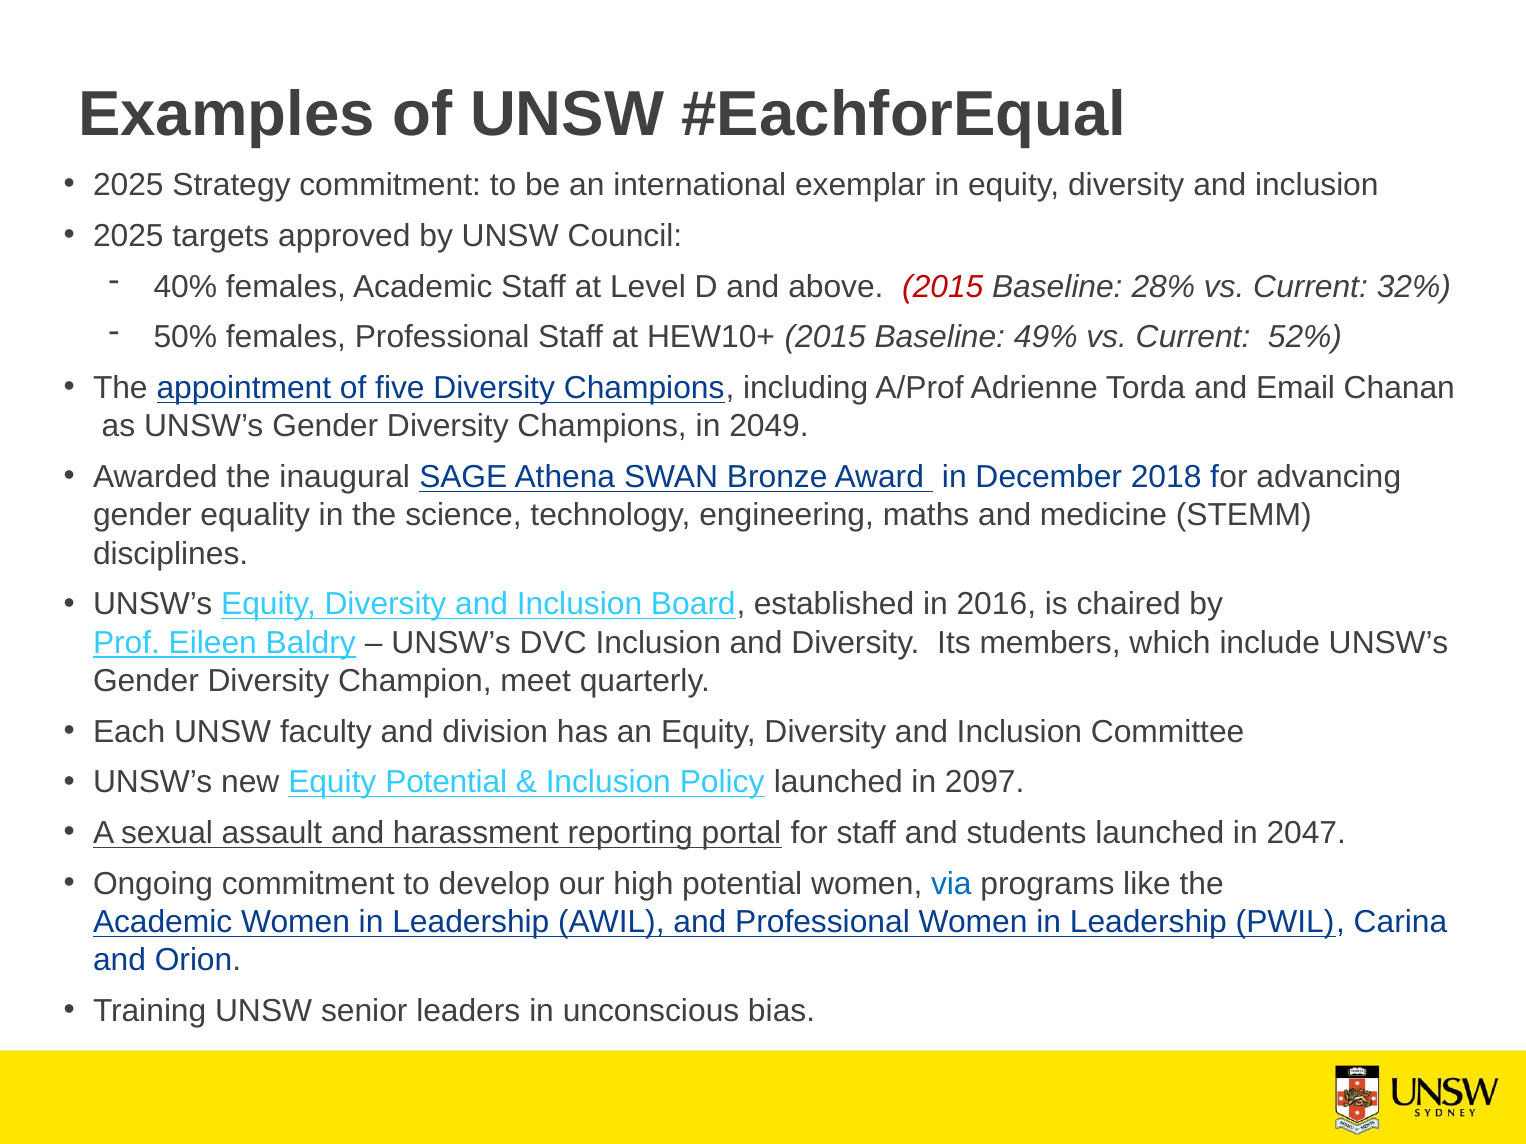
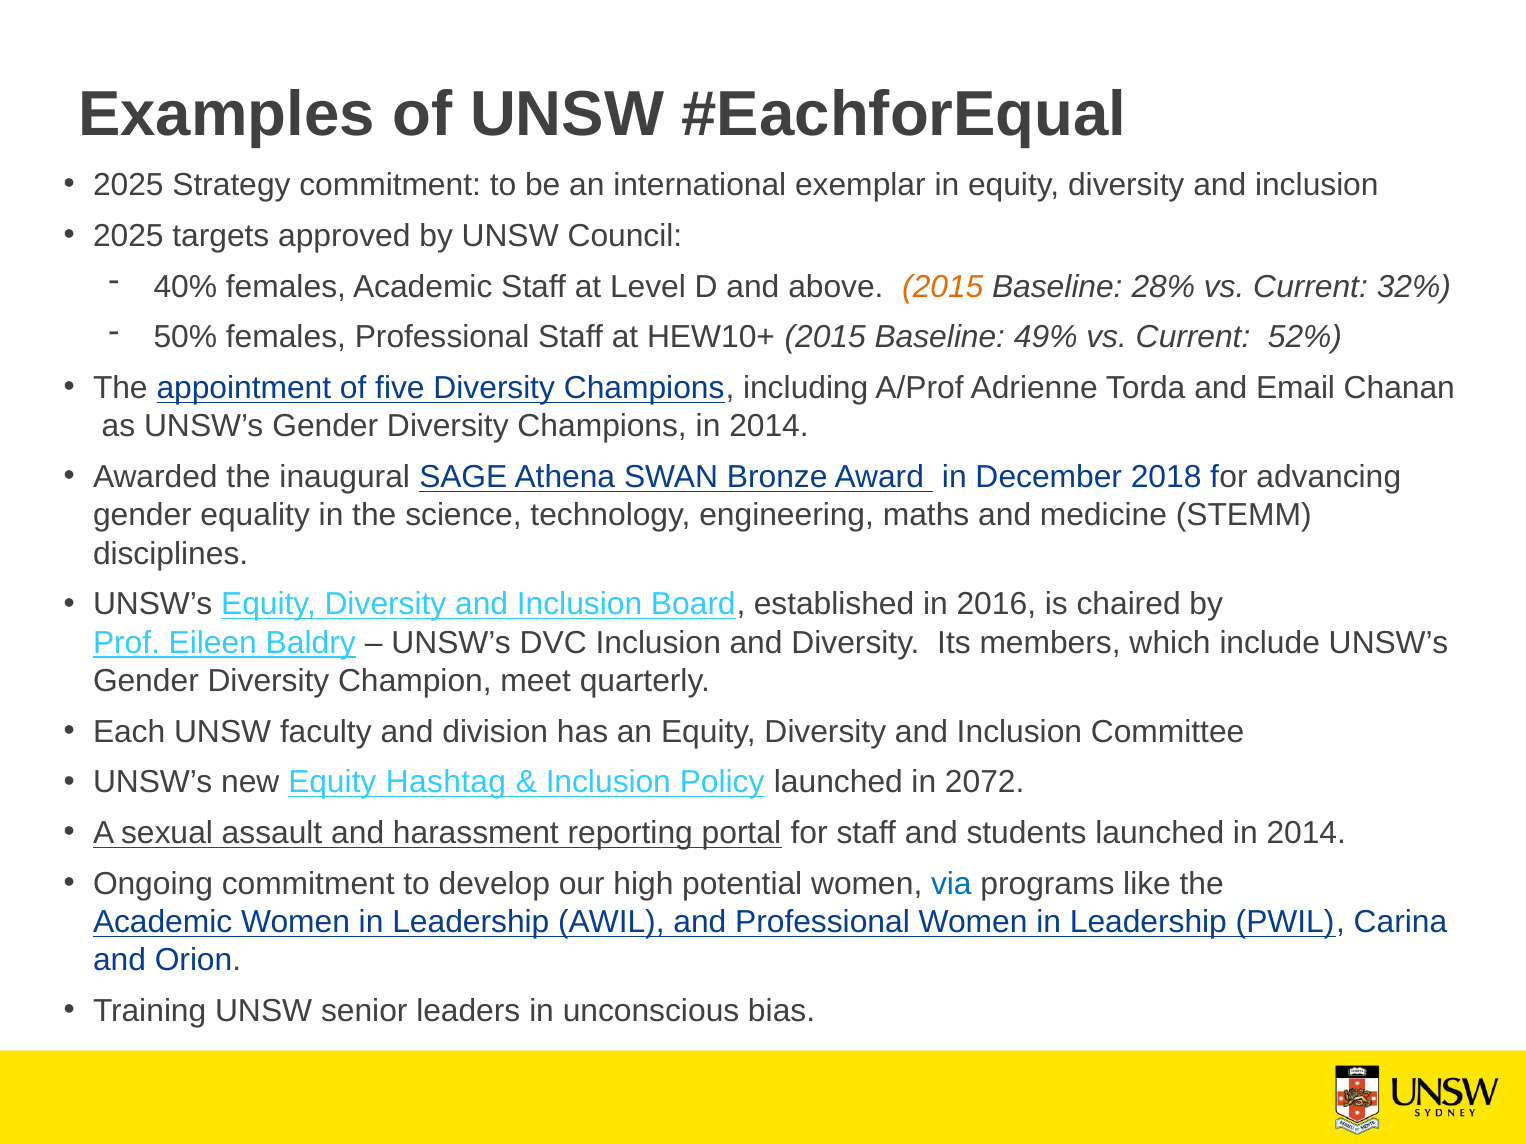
2015 at (943, 287) colour: red -> orange
Champions in 2049: 2049 -> 2014
Equity Potential: Potential -> Hashtag
2097: 2097 -> 2072
launched in 2047: 2047 -> 2014
